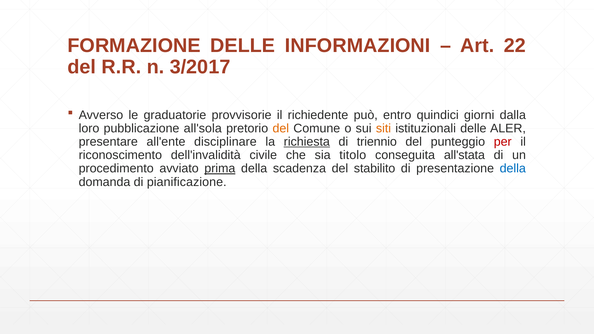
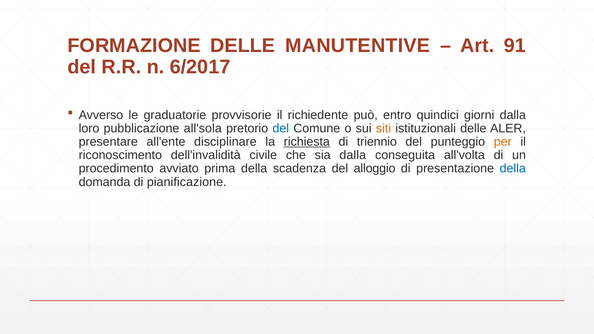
INFORMAZIONI: INFORMAZIONI -> MANUTENTIVE
22: 22 -> 91
3/2017: 3/2017 -> 6/2017
del at (281, 128) colour: orange -> blue
per colour: red -> orange
sia titolo: titolo -> dalla
all'stata: all'stata -> all'volta
prima underline: present -> none
stabilito: stabilito -> alloggio
